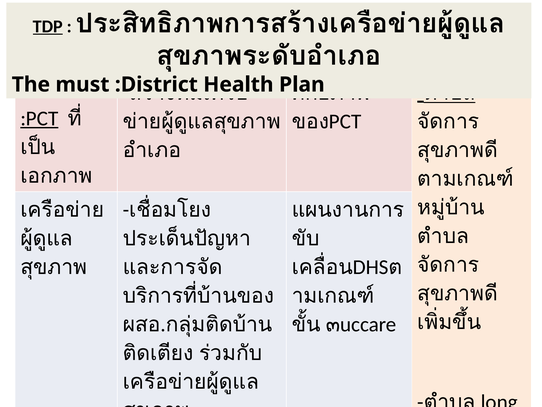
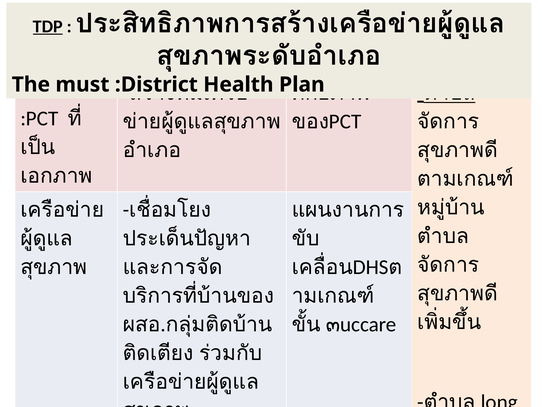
:PCT underline: present -> none
